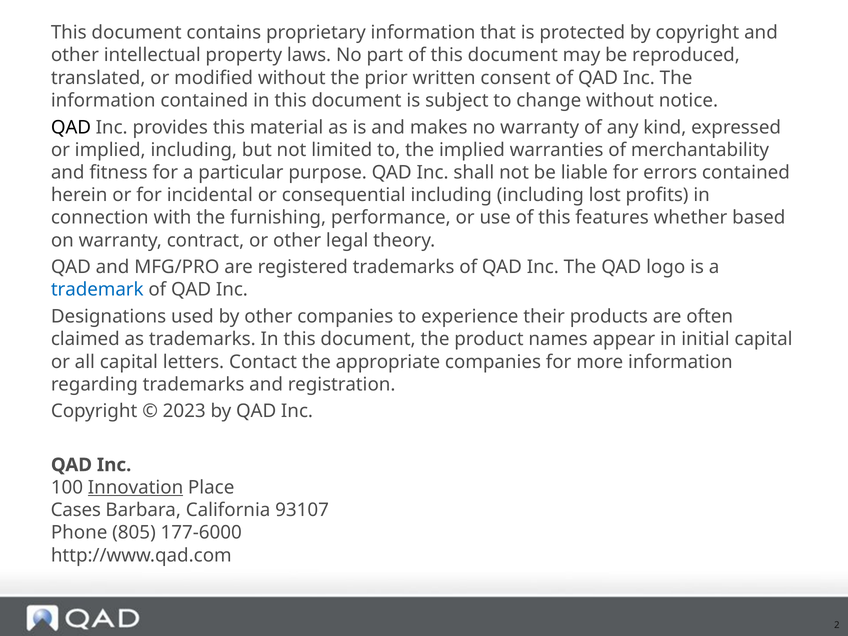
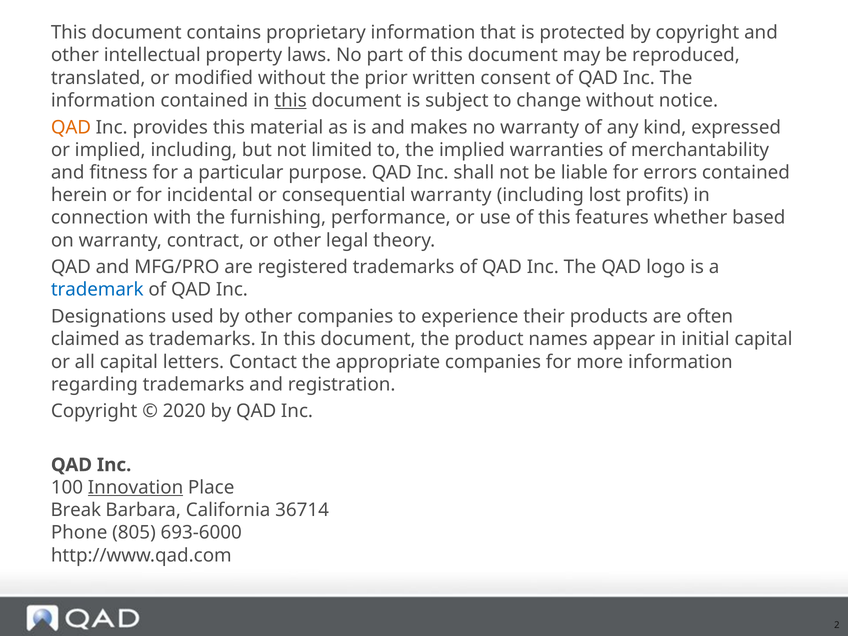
this at (291, 100) underline: none -> present
QAD at (71, 127) colour: black -> orange
consequential including: including -> warranty
2023: 2023 -> 2020
Cases: Cases -> Break
93107: 93107 -> 36714
177-6000: 177-6000 -> 693-6000
